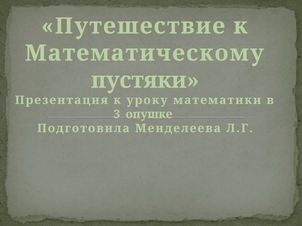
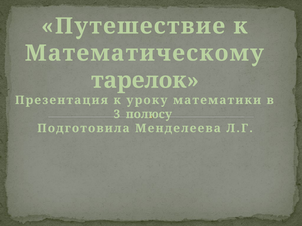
пустяки: пустяки -> тарелок
опушке: опушке -> полюсу
